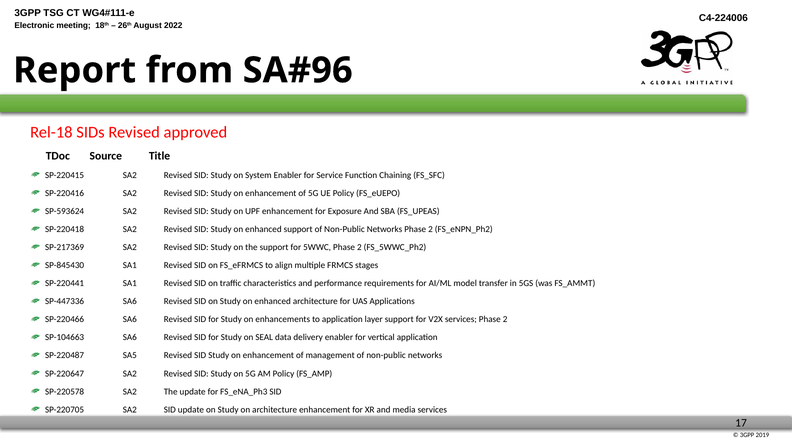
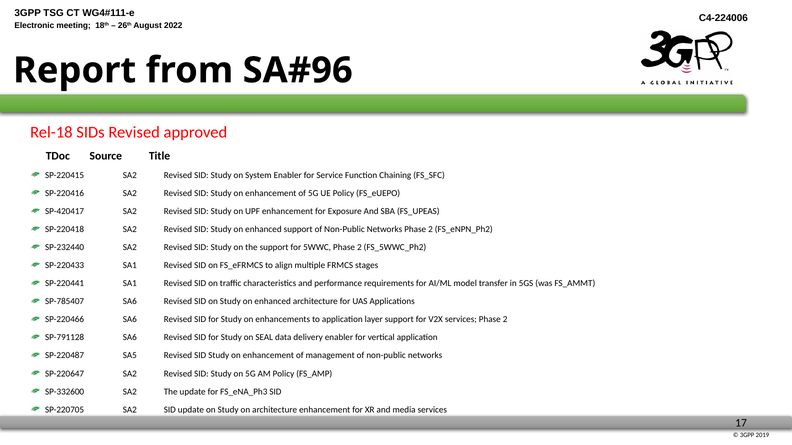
SP-593624: SP-593624 -> SP-420417
SP-217369: SP-217369 -> SP-232440
SP-845430: SP-845430 -> SP-220433
SP-447336: SP-447336 -> SP-785407
SP-104663: SP-104663 -> SP-791128
SP-220578: SP-220578 -> SP-332600
